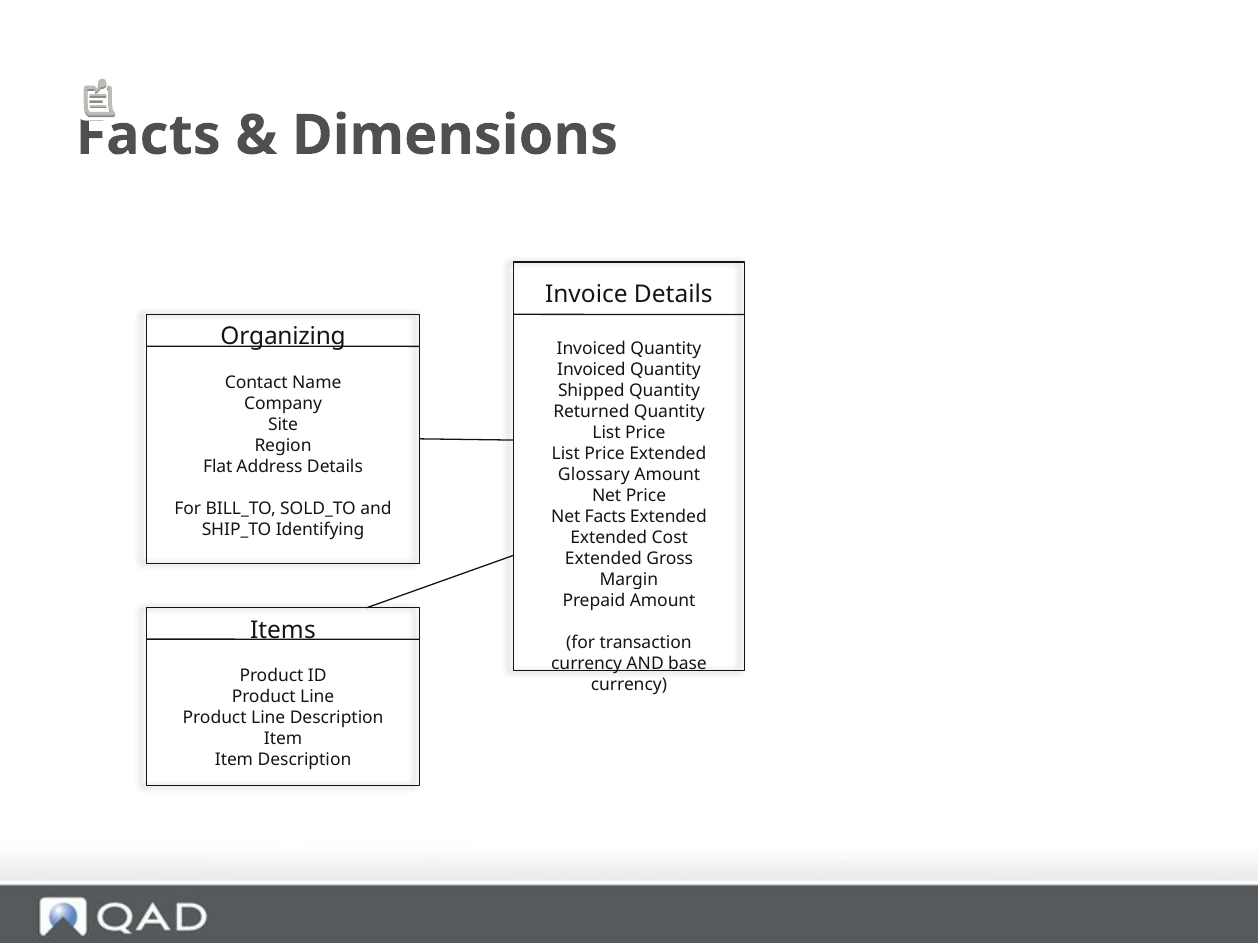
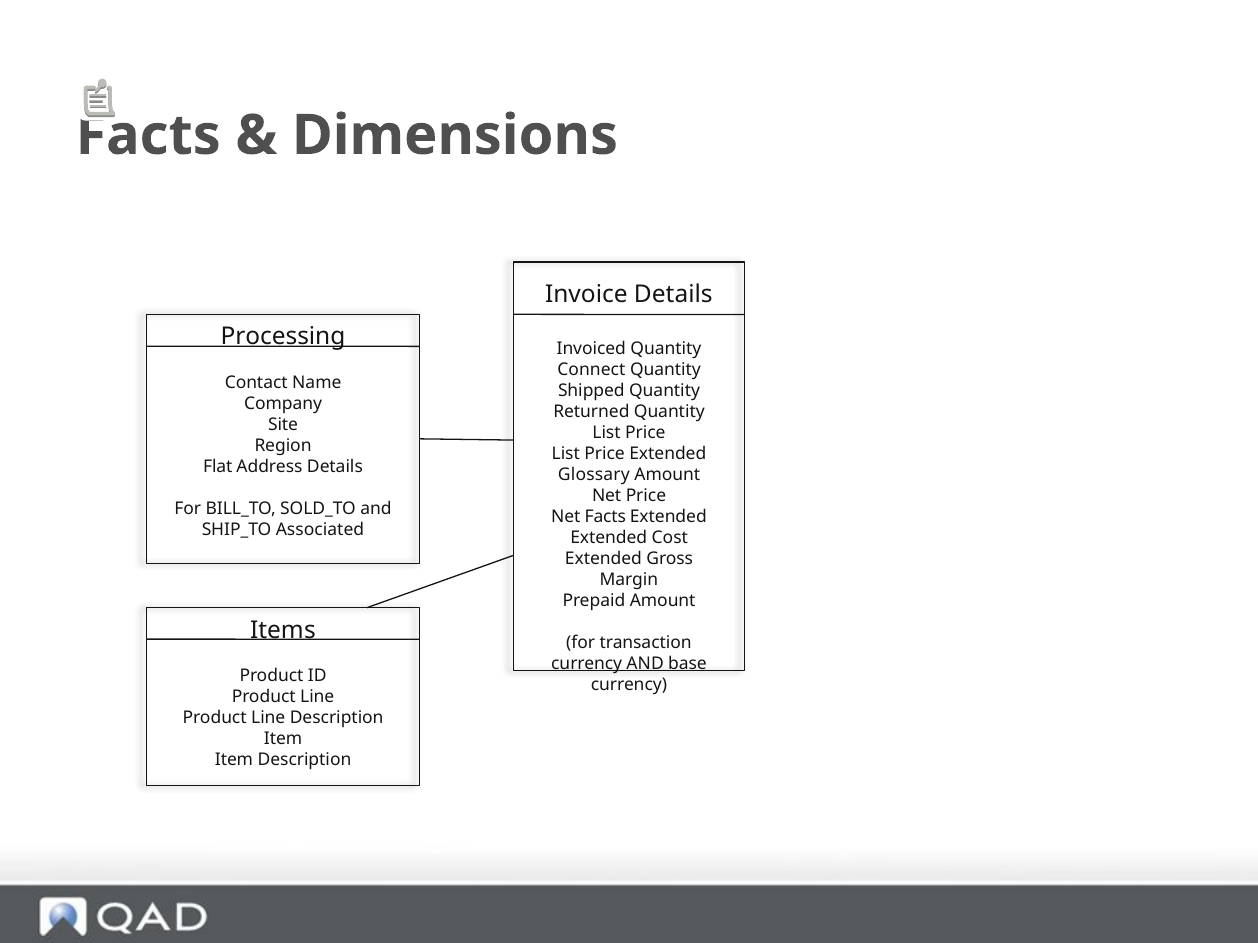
Organizing: Organizing -> Processing
Invoiced at (591, 370): Invoiced -> Connect
Identifying: Identifying -> Associated
